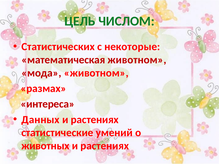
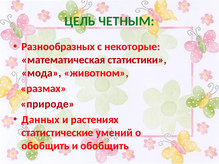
ЧИСЛОМ: ЧИСЛОМ -> ЧЕТНЫМ
Статистических: Статистических -> Разнообразных
математическая животном: животном -> статистики
интереса: интереса -> природе
животных at (45, 146): животных -> обобщить
растениях at (105, 146): растениях -> обобщить
